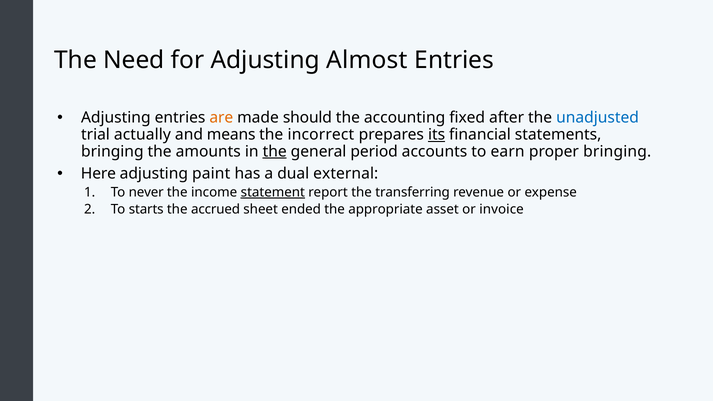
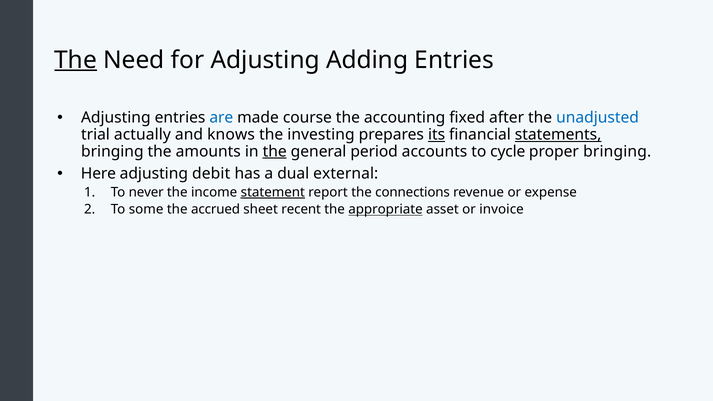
The at (76, 60) underline: none -> present
Almost: Almost -> Adding
are colour: orange -> blue
should: should -> course
means: means -> knows
incorrect: incorrect -> investing
statements underline: none -> present
earn: earn -> cycle
paint: paint -> debit
transferring: transferring -> connections
starts: starts -> some
ended: ended -> recent
appropriate underline: none -> present
